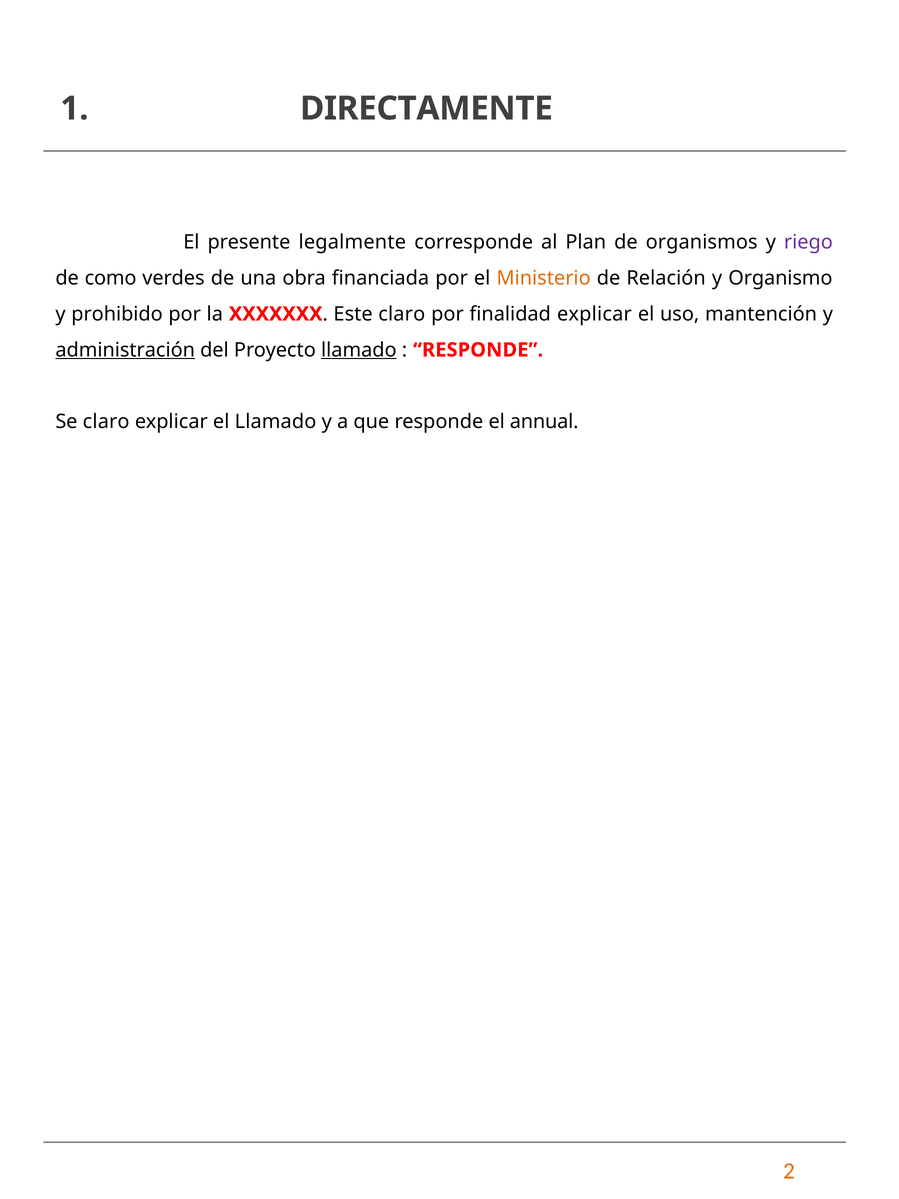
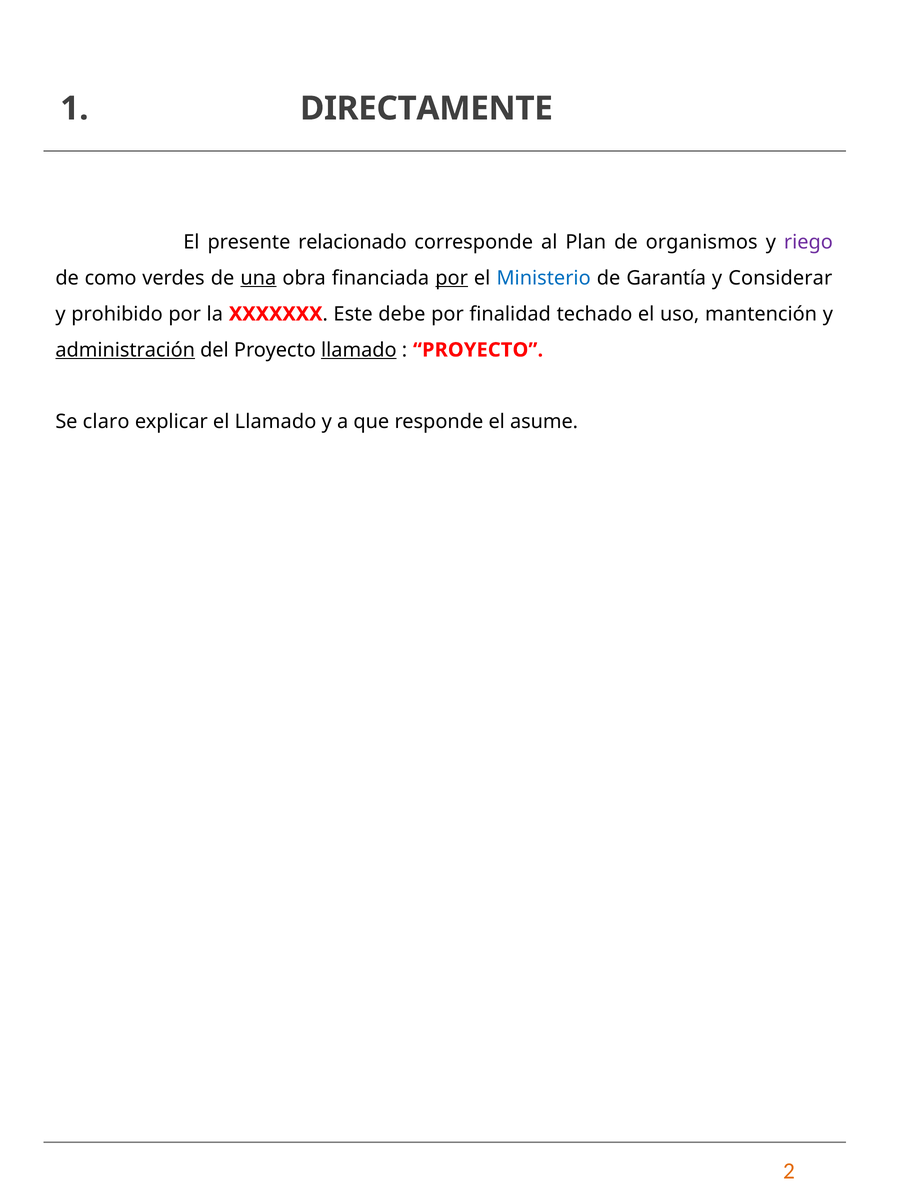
legalmente: legalmente -> relacionado
una underline: none -> present
por at (452, 278) underline: none -> present
Ministerio colour: orange -> blue
Relación: Relación -> Garantía
Organismo: Organismo -> Considerar
Este claro: claro -> debe
finalidad explicar: explicar -> techado
RESPONDE at (478, 350): RESPONDE -> PROYECTO
annual: annual -> asume
